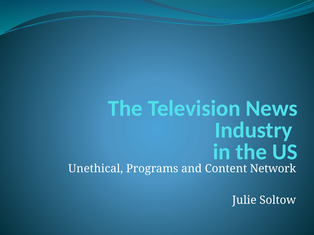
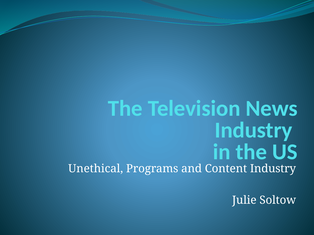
Content Network: Network -> Industry
